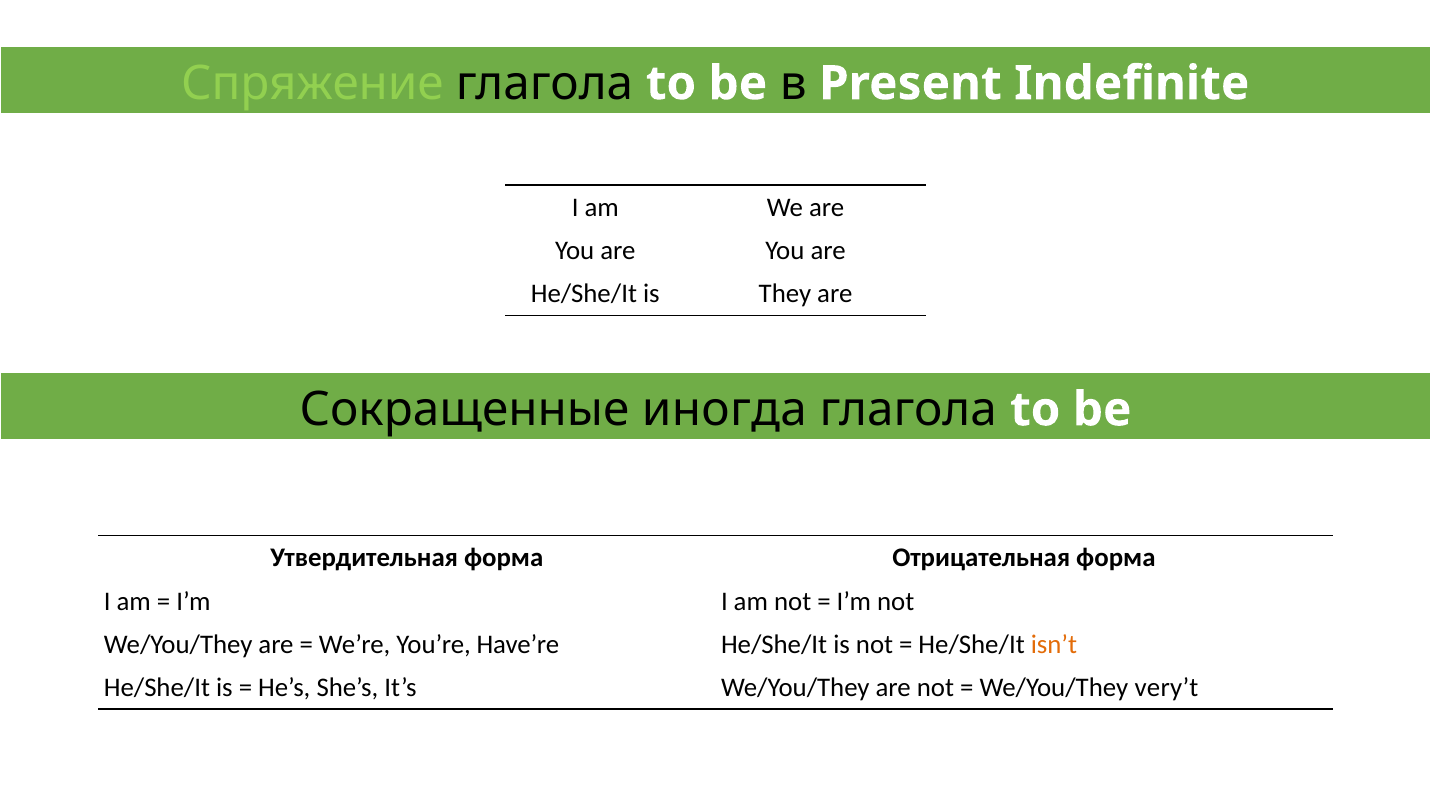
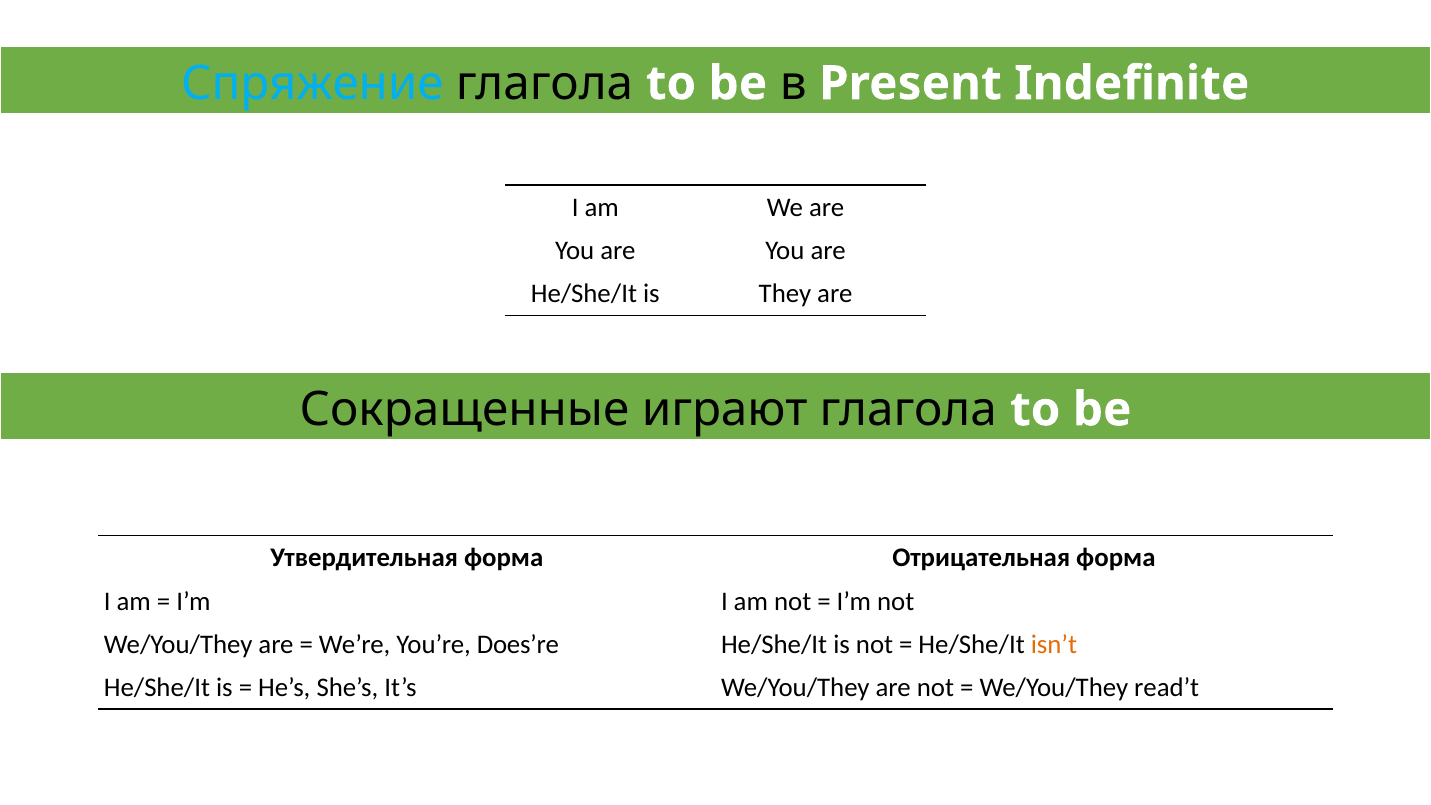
Спряжение colour: light green -> light blue
иногда: иногда -> играют
Have’re: Have’re -> Does’re
very’t: very’t -> read’t
